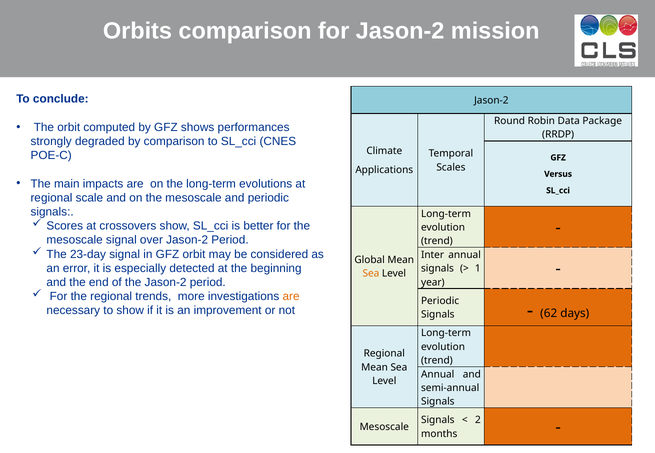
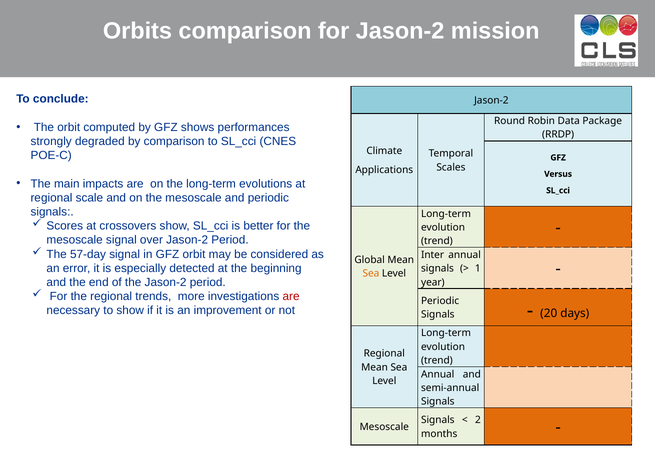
23-day: 23-day -> 57-day
are at (291, 297) colour: orange -> red
62: 62 -> 20
